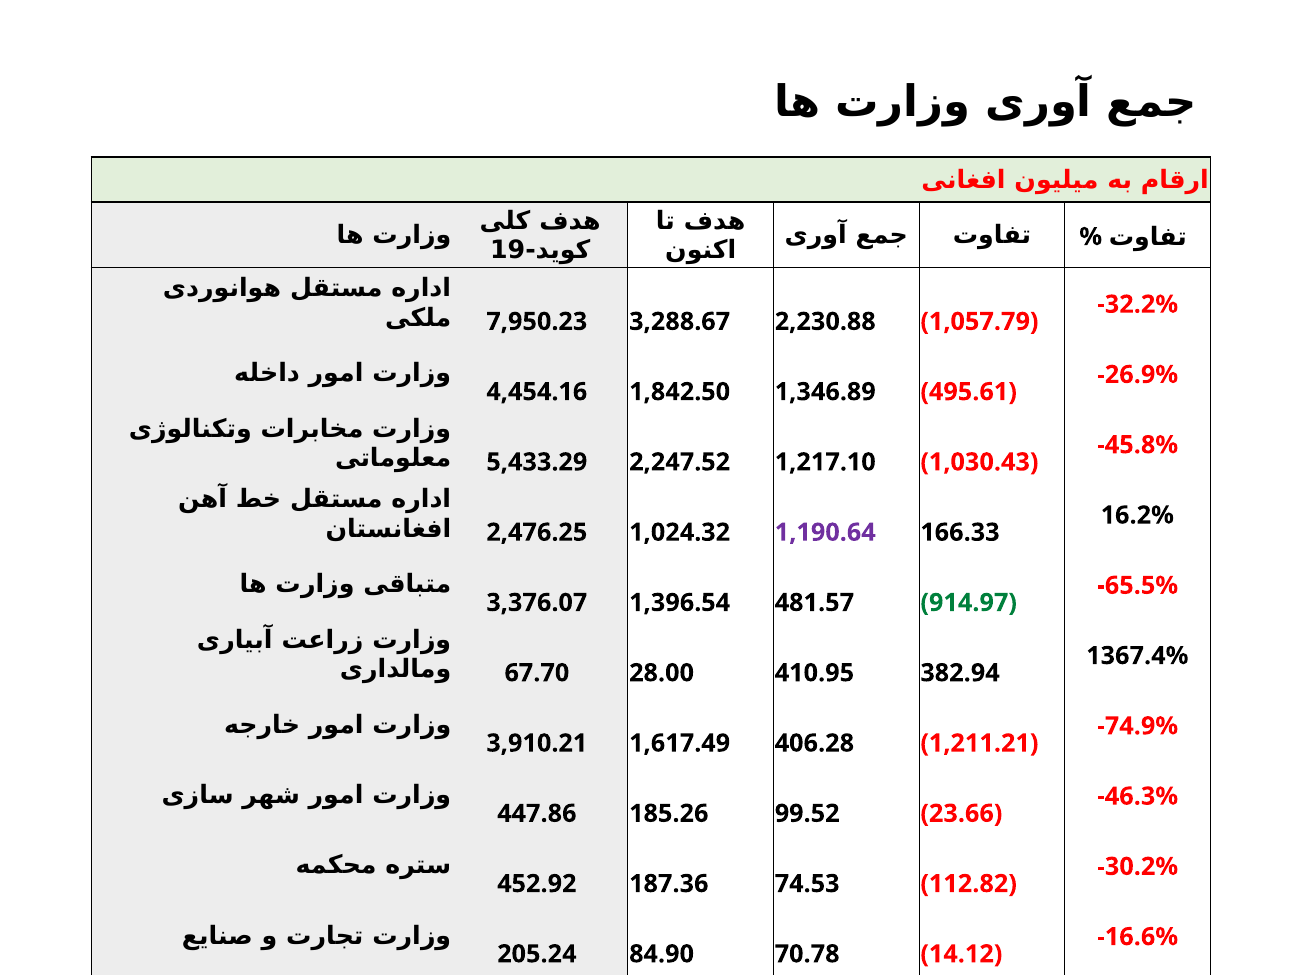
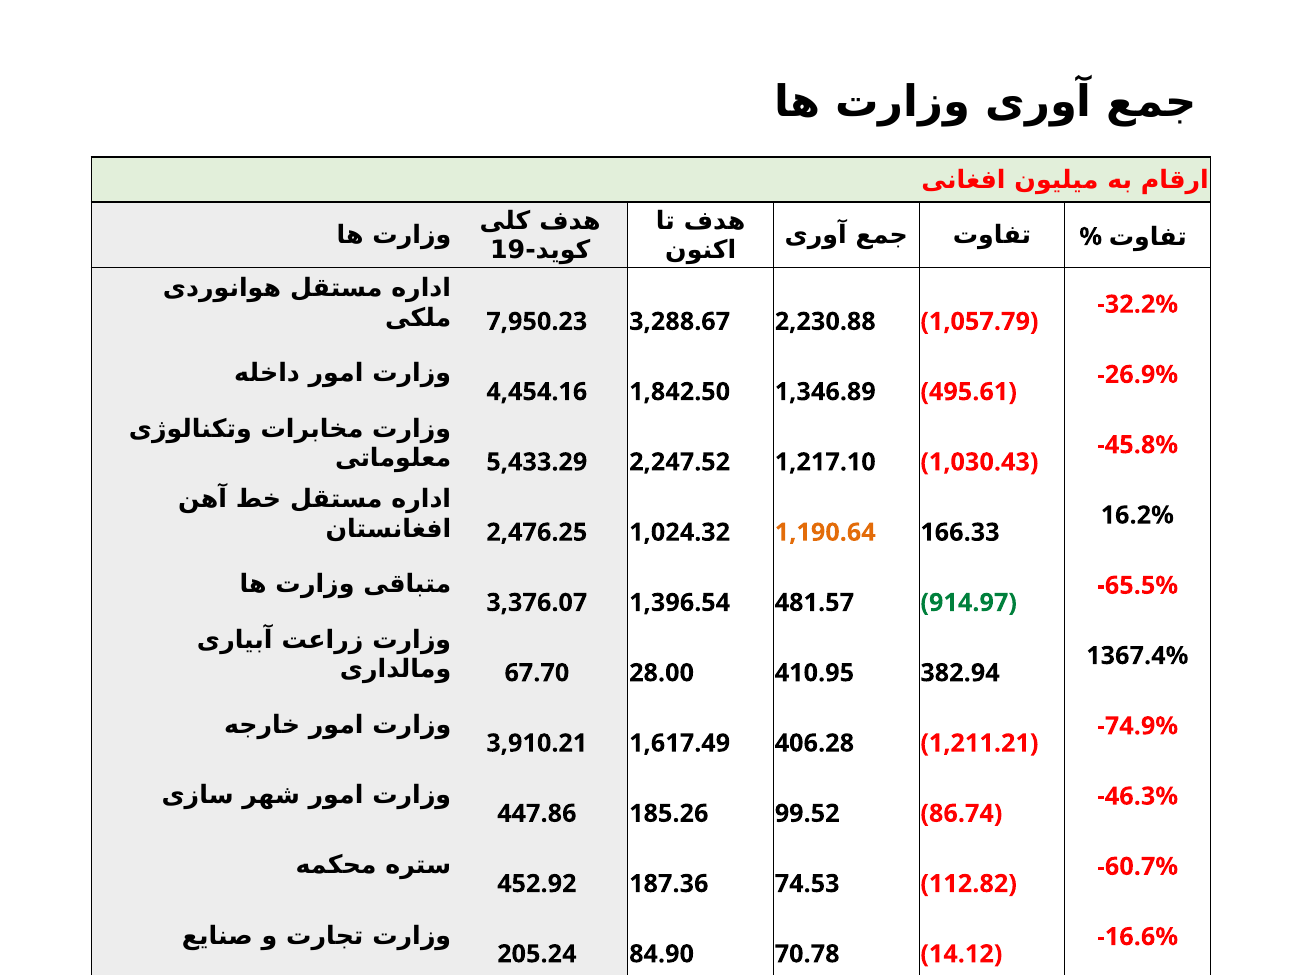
1,190.64 colour: purple -> orange
23.66: 23.66 -> 86.74
-30.2%: -30.2% -> -60.7%
